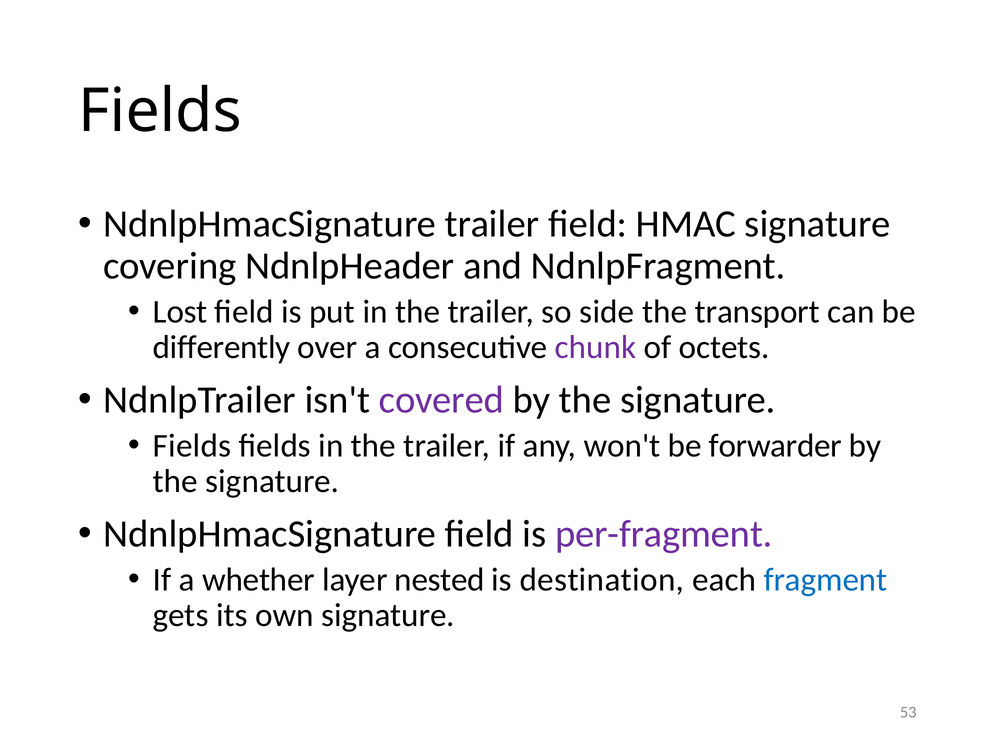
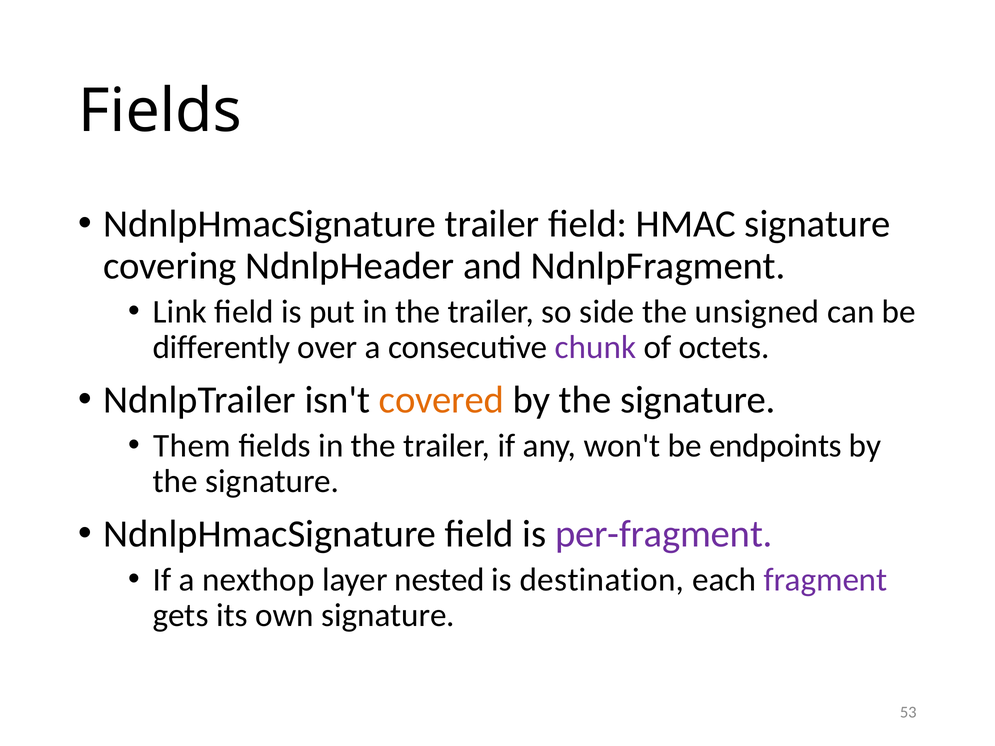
Lost: Lost -> Link
transport: transport -> unsigned
covered colour: purple -> orange
Fields at (192, 446): Fields -> Them
forwarder: forwarder -> endpoints
whether: whether -> nexthop
fragment colour: blue -> purple
